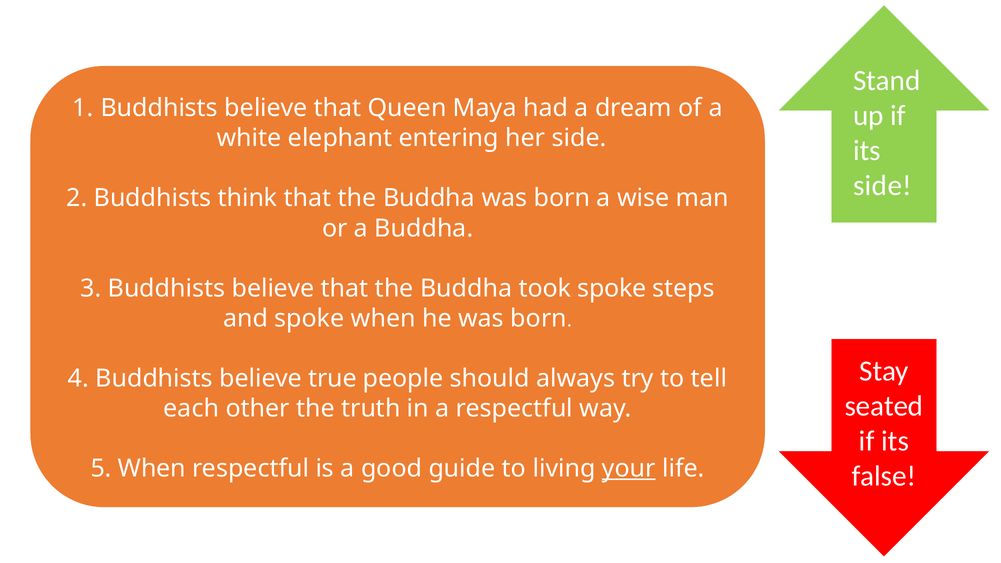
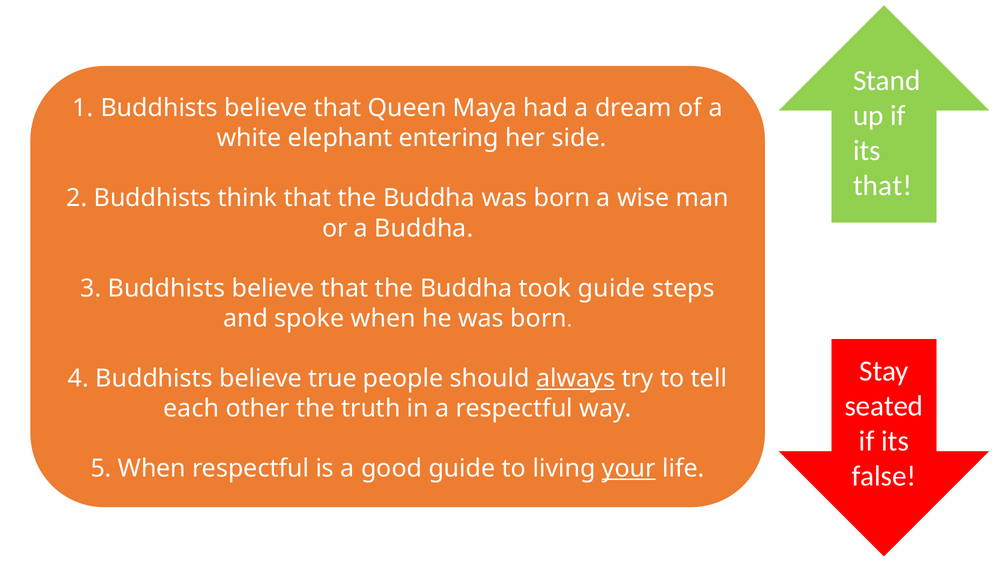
side at (883, 186): side -> that
took spoke: spoke -> guide
always underline: none -> present
